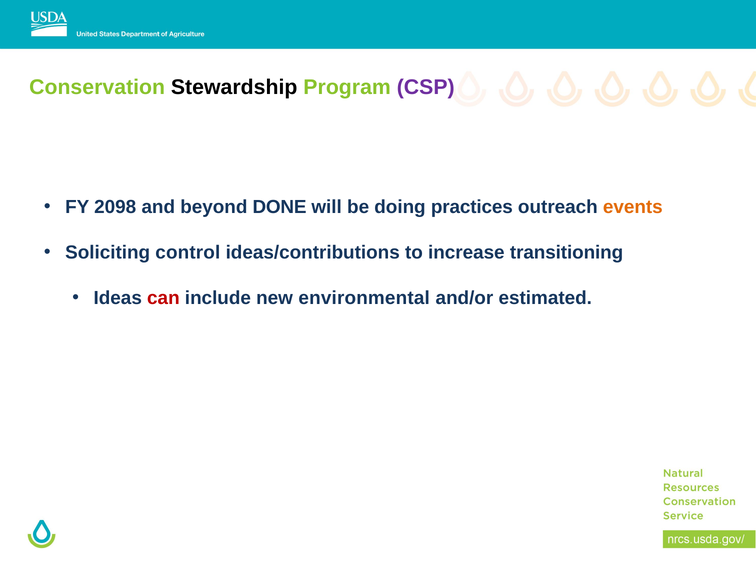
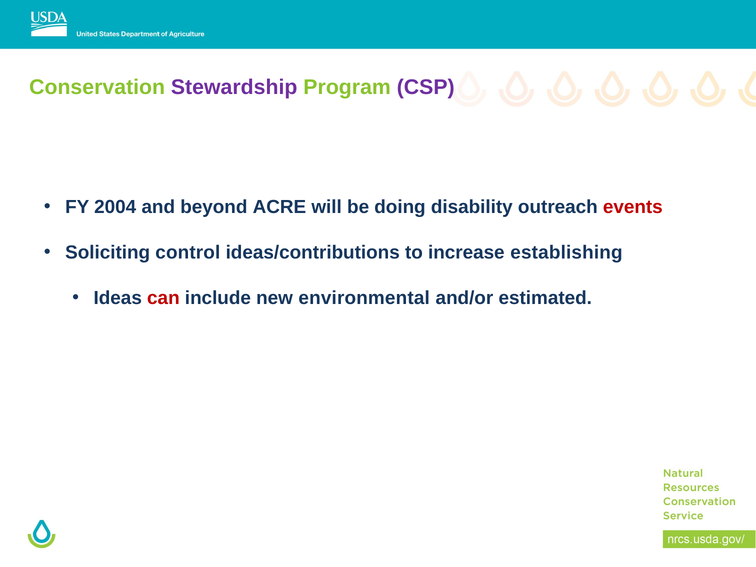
Stewardship colour: black -> purple
2098: 2098 -> 2004
DONE: DONE -> ACRE
practices: practices -> disability
events colour: orange -> red
transitioning: transitioning -> establishing
